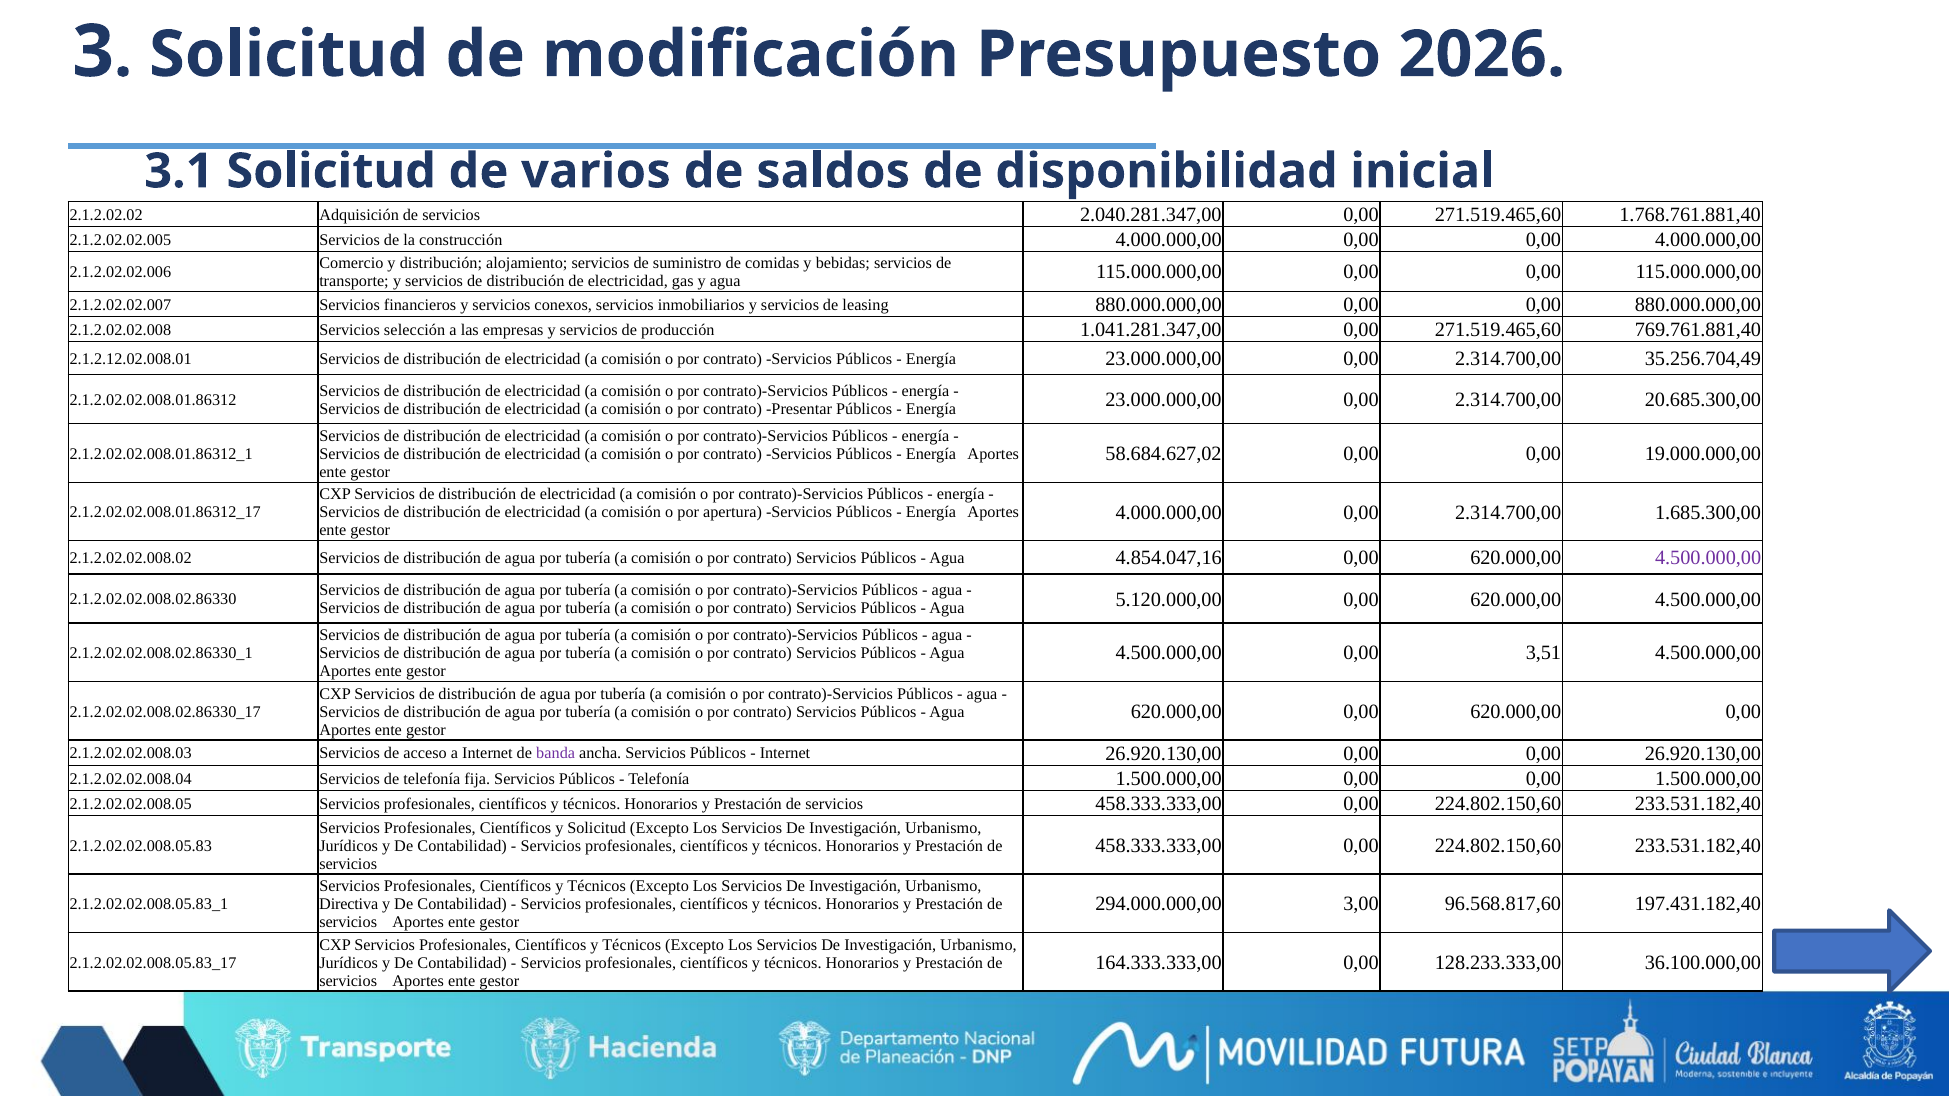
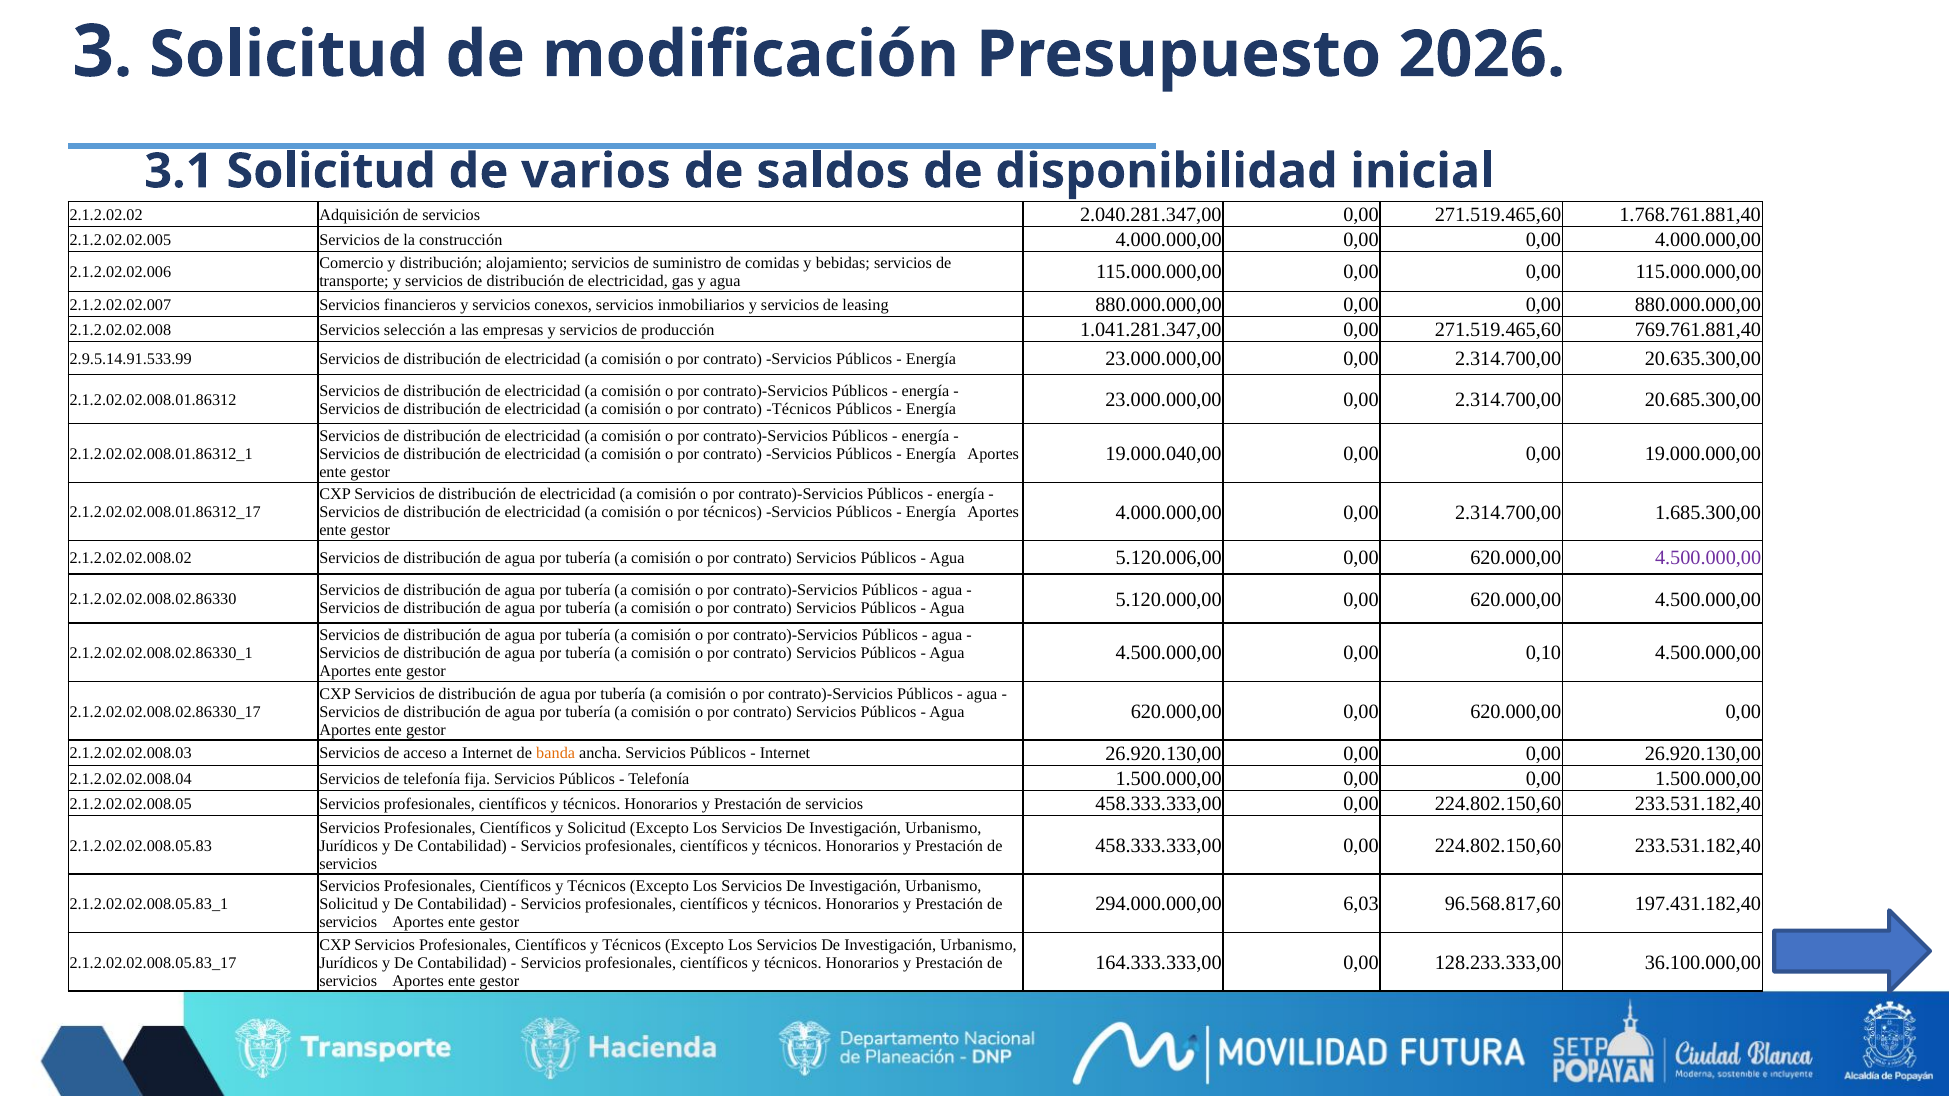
2.1.2.12.02.008.01: 2.1.2.12.02.008.01 -> 2.9.5.14.91.533.99
35.256.704,49: 35.256.704,49 -> 20.635.300,00
contrato Presentar: Presentar -> Técnicos
58.684.627,02: 58.684.627,02 -> 19.000.040,00
por apertura: apertura -> técnicos
4.854.047,16: 4.854.047,16 -> 5.120.006,00
3,51: 3,51 -> 0,10
banda colour: purple -> orange
3,00: 3,00 -> 6,03
Directiva at (349, 904): Directiva -> Solicitud
